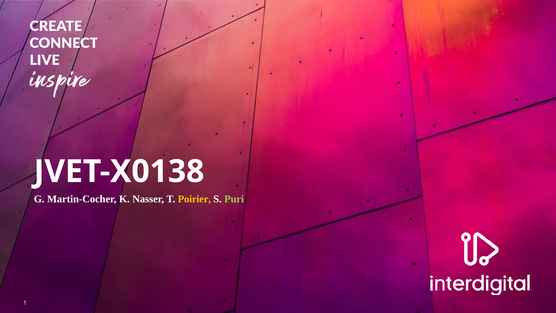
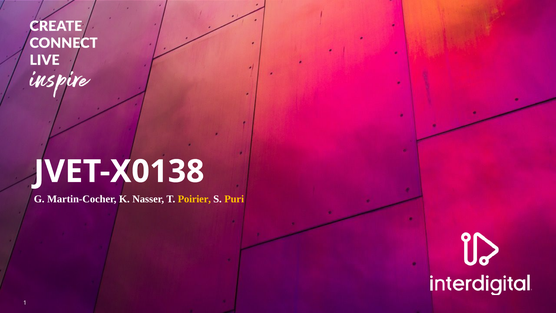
Puri colour: light green -> yellow
